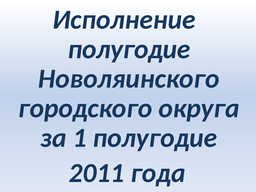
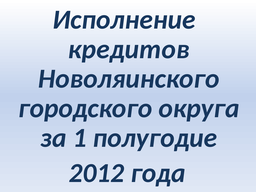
полугодие at (129, 49): полугодие -> кредитов
2011: 2011 -> 2012
